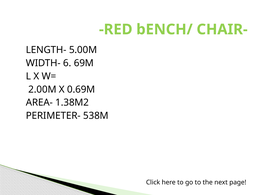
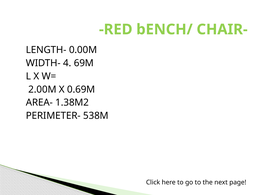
5.00M: 5.00M -> 0.00M
6: 6 -> 4
